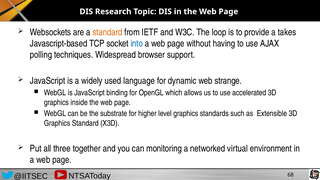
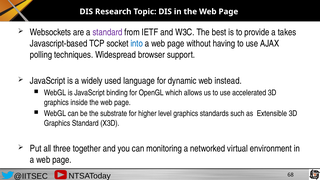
standard at (107, 32) colour: orange -> purple
loop: loop -> best
strange: strange -> instead
